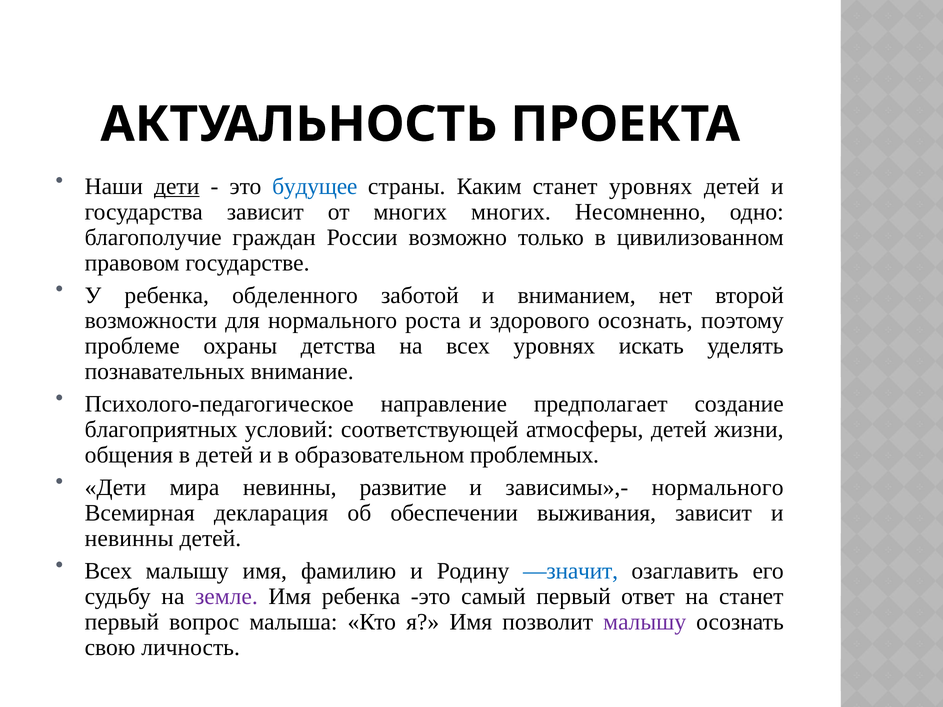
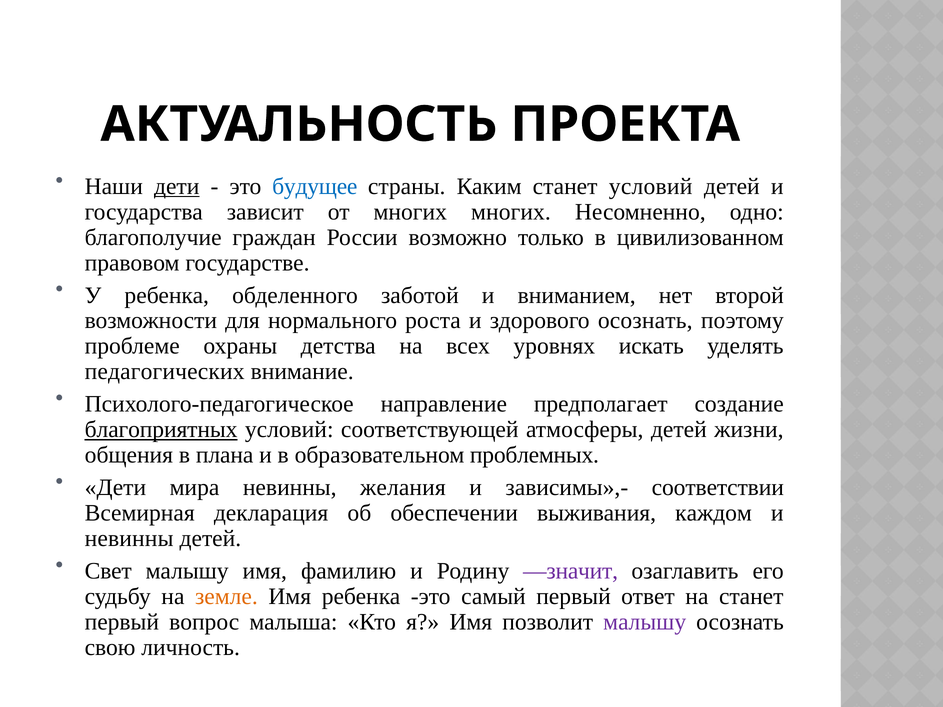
станет уровнях: уровнях -> условий
познавательных: познавательных -> педагогических
благоприятных underline: none -> present
в детей: детей -> плана
развитие: развитие -> желания
зависимы»,- нормального: нормального -> соответствии
выживания зависит: зависит -> каждом
Всех at (108, 571): Всех -> Свет
—значит colour: blue -> purple
земле colour: purple -> orange
